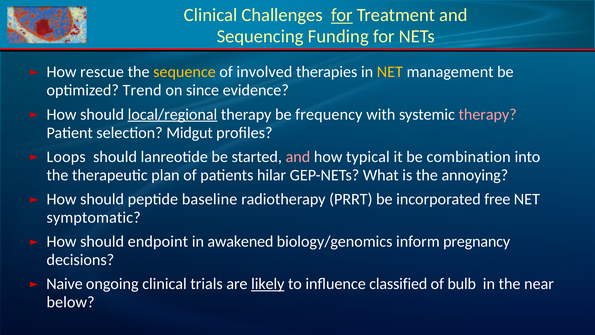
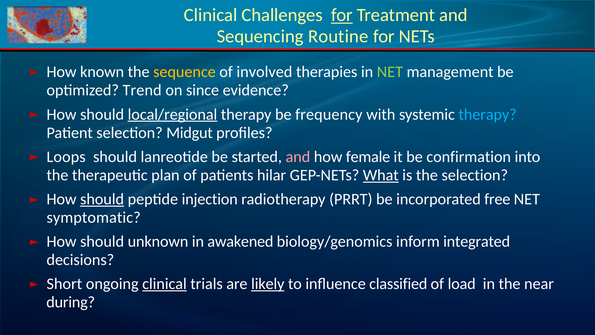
Funding: Funding -> Routine
rescue: rescue -> known
NET at (390, 72) colour: yellow -> light green
therapy at (488, 114) colour: pink -> light blue
typical: typical -> female
combination: combination -> confirmation
What underline: none -> present
the annoying: annoying -> selection
should at (102, 199) underline: none -> present
baseline: baseline -> injection
endpoint: endpoint -> unknown
pregnancy: pregnancy -> integrated
Naive: Naive -> Short
clinical at (164, 284) underline: none -> present
bulb: bulb -> load
below: below -> during
